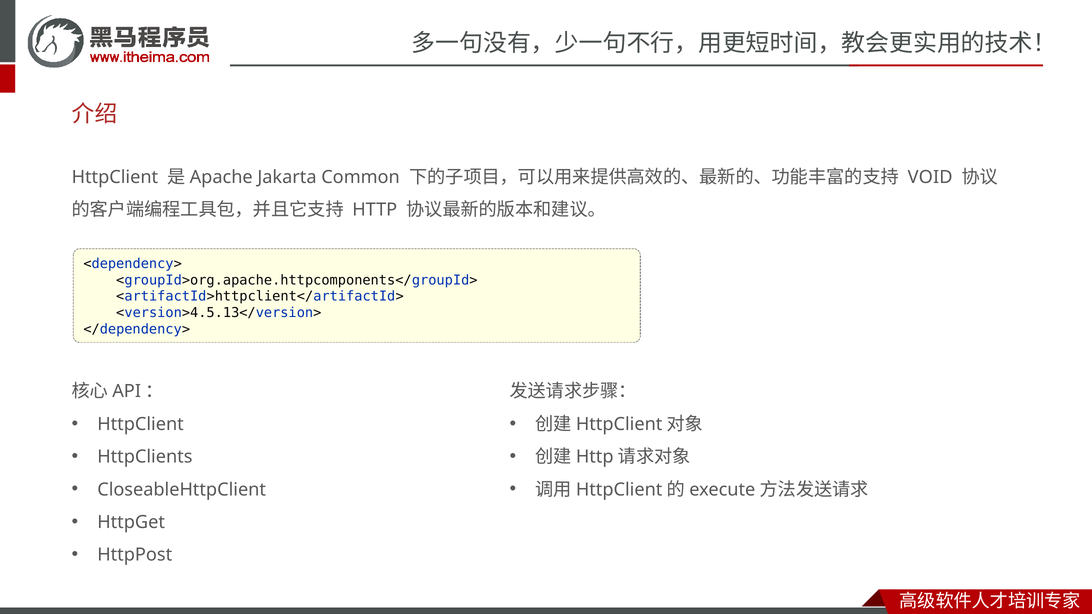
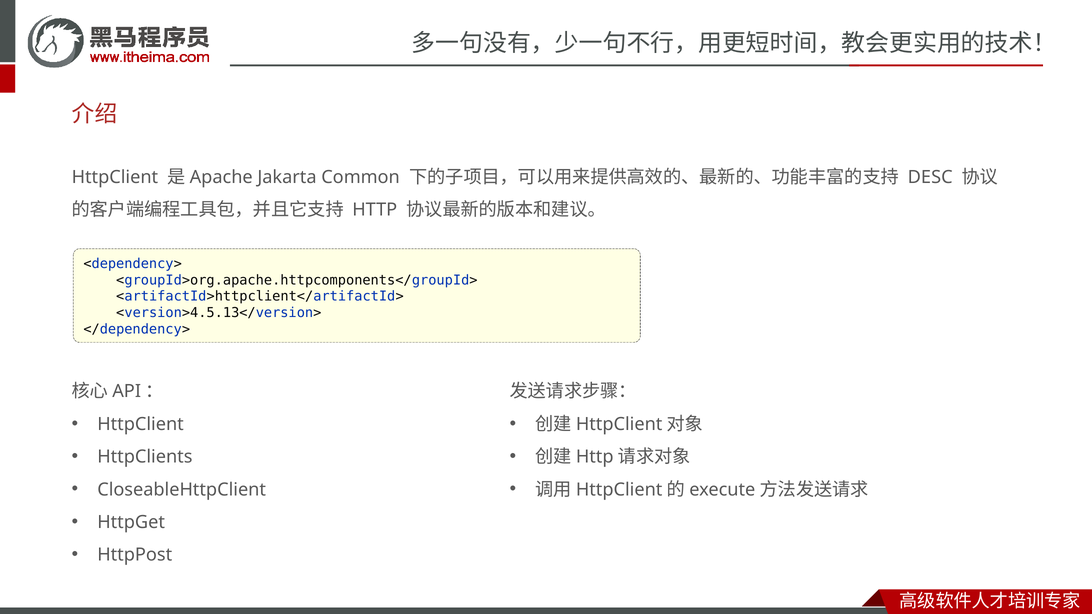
VOID: VOID -> DESC
